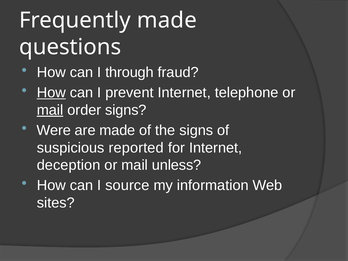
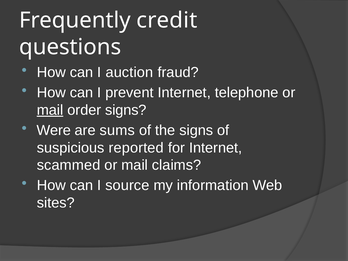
Frequently made: made -> credit
through: through -> auction
How at (51, 93) underline: present -> none
are made: made -> sums
deception: deception -> scammed
unless: unless -> claims
